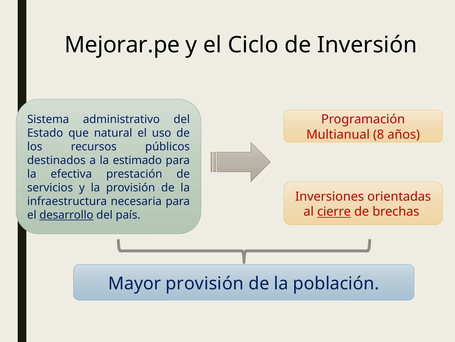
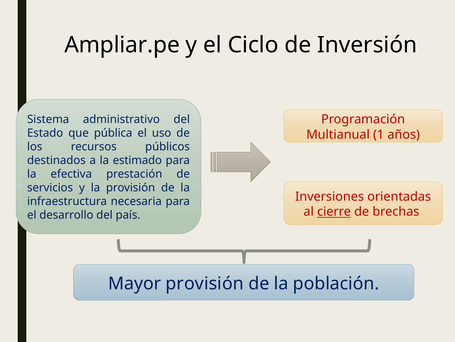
Mejorar.pe: Mejorar.pe -> Ampliar.pe
natural: natural -> pública
8: 8 -> 1
desarrollo underline: present -> none
